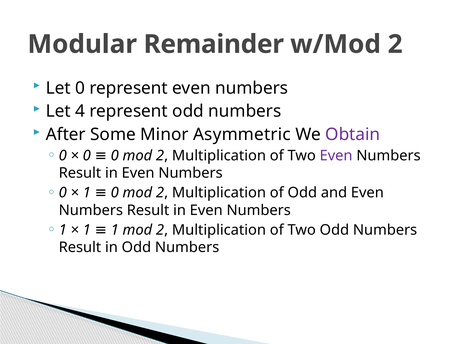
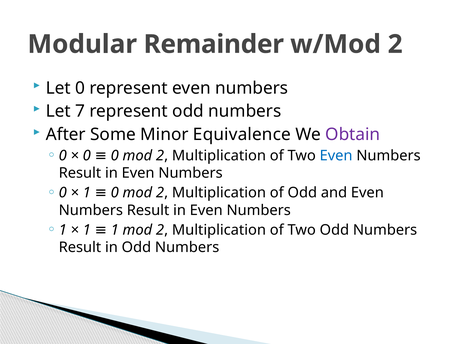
4: 4 -> 7
Asymmetric: Asymmetric -> Equivalence
Even at (336, 156) colour: purple -> blue
